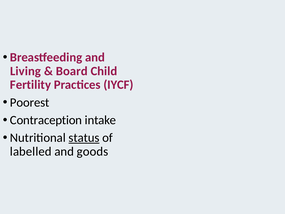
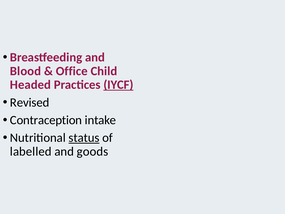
Living: Living -> Blood
Board: Board -> Office
Fertility: Fertility -> Headed
IYCF underline: none -> present
Poorest: Poorest -> Revised
